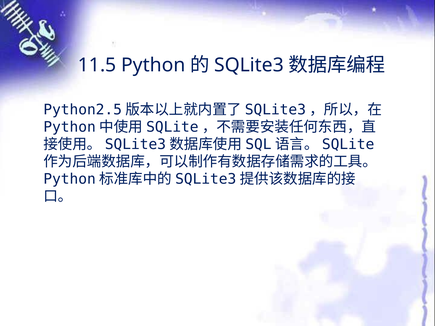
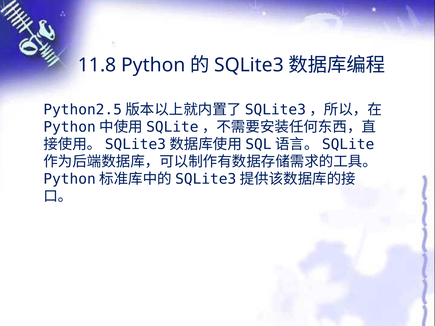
11.5: 11.5 -> 11.8
